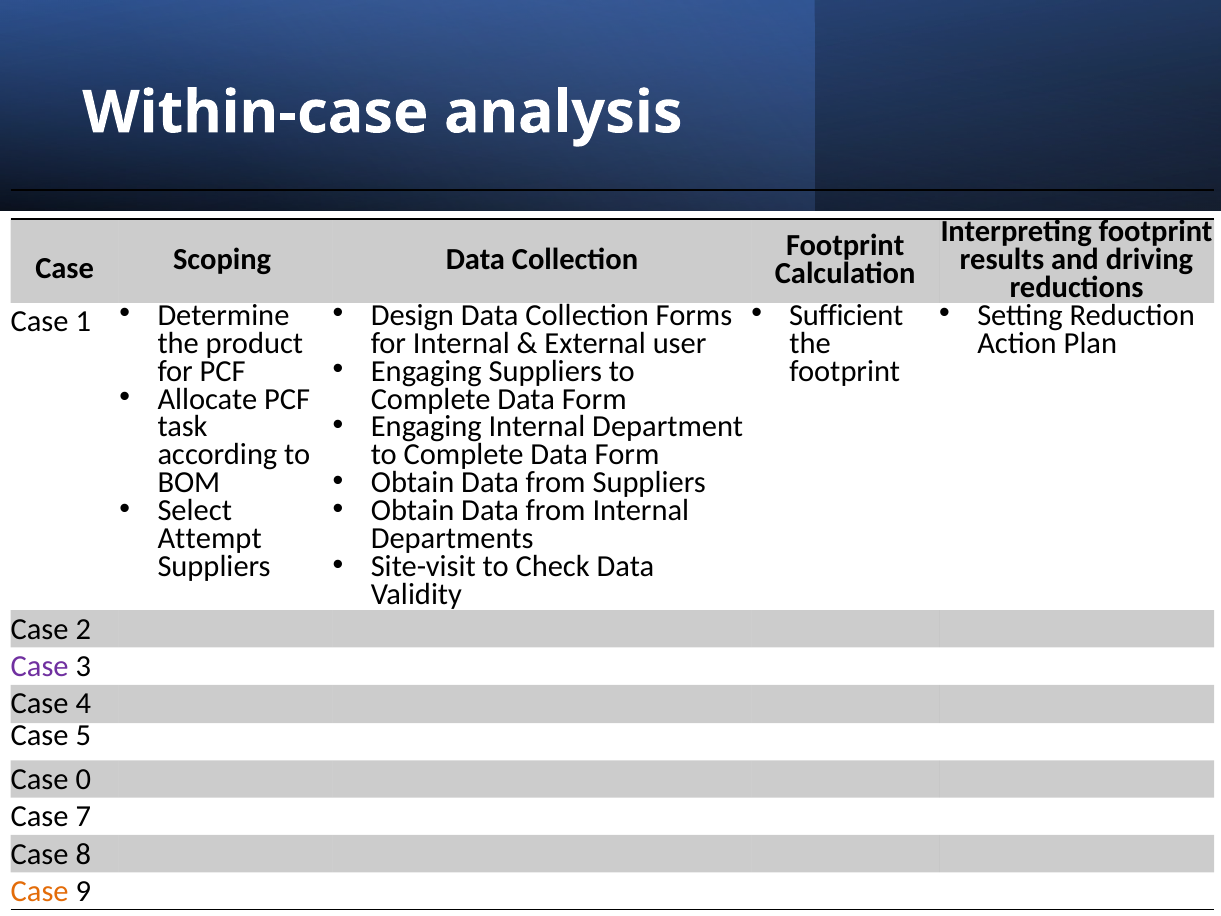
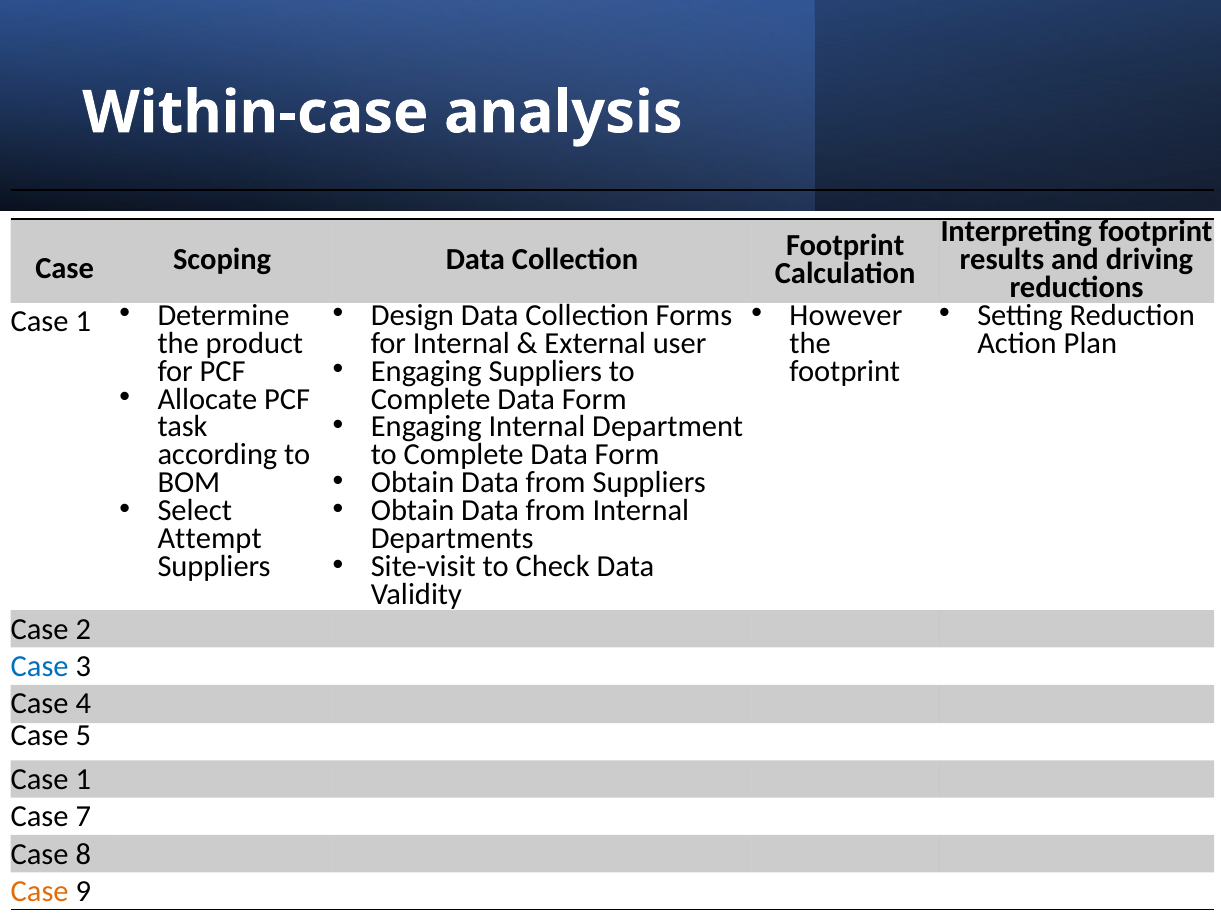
Sufficient: Sufficient -> However
Case at (40, 666) colour: purple -> blue
0 at (83, 779): 0 -> 1
